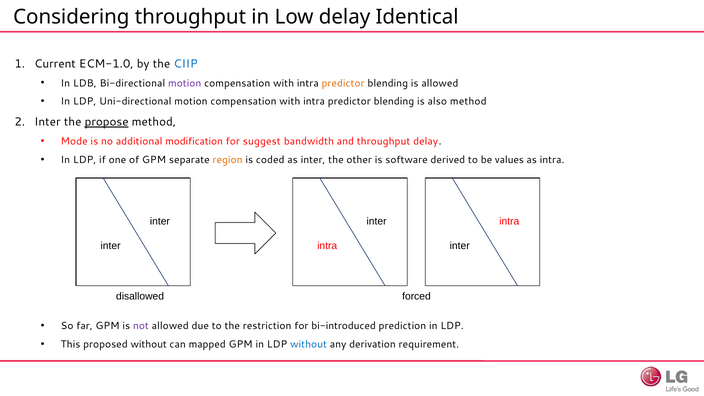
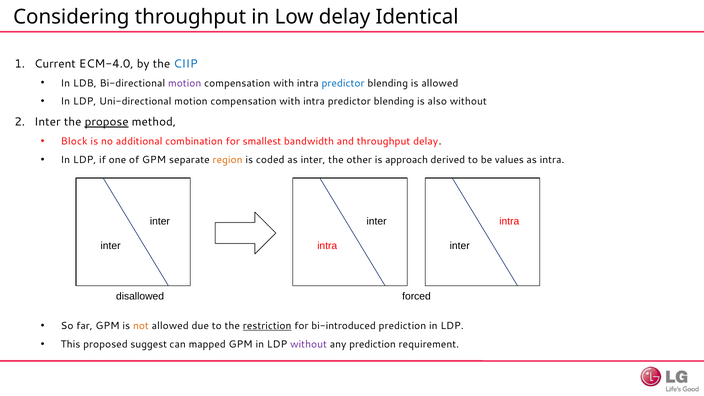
ECM-1.0: ECM-1.0 -> ECM-4.0
predictor at (343, 83) colour: orange -> blue
also method: method -> without
Mode: Mode -> Block
modification: modification -> combination
suggest: suggest -> smallest
software: software -> approach
not colour: purple -> orange
restriction underline: none -> present
proposed without: without -> suggest
without at (309, 344) colour: blue -> purple
any derivation: derivation -> prediction
